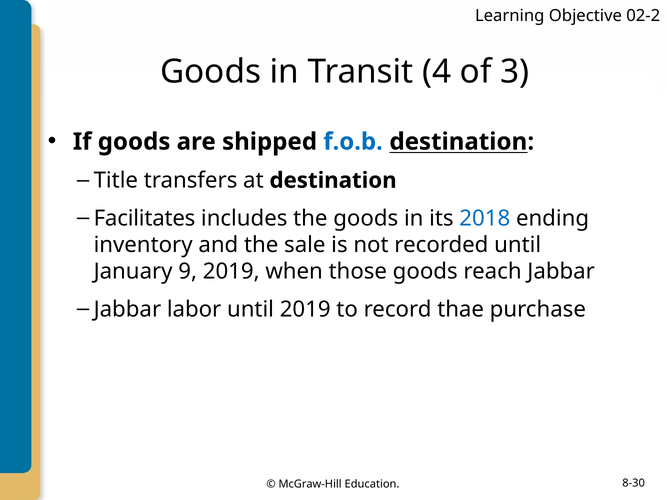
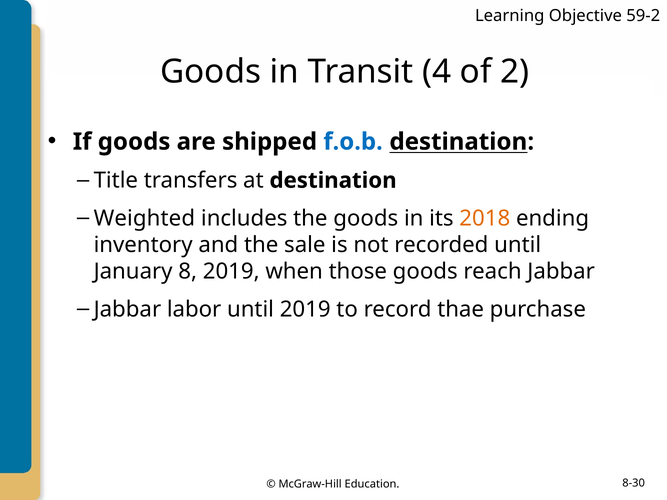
02-2: 02-2 -> 59-2
3: 3 -> 2
Facilitates: Facilitates -> Weighted
2018 colour: blue -> orange
9: 9 -> 8
